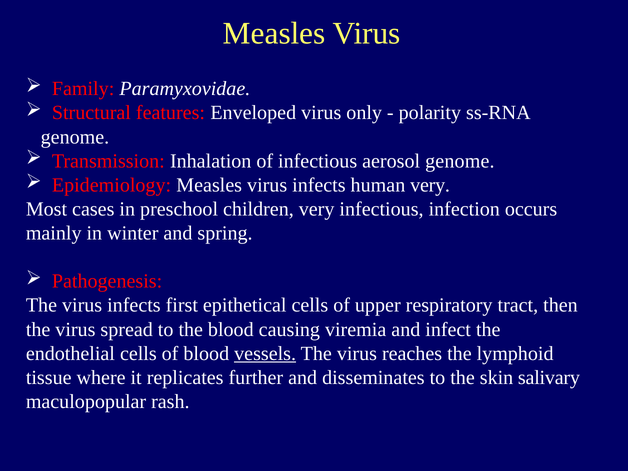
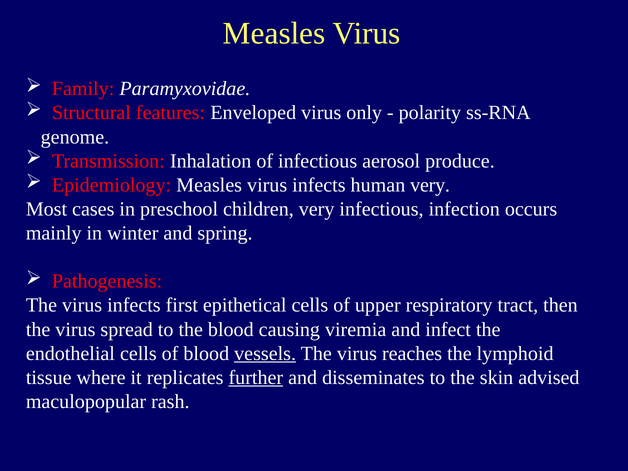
aerosol genome: genome -> produce
further underline: none -> present
salivary: salivary -> advised
